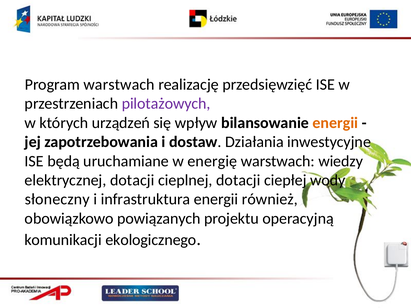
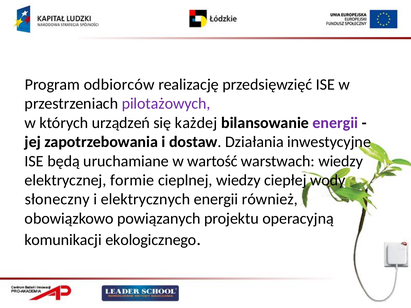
Program warstwach: warstwach -> odbiorców
wpływ: wpływ -> każdej
energii at (335, 123) colour: orange -> purple
energię: energię -> wartość
elektrycznej dotacji: dotacji -> formie
cieplnej dotacji: dotacji -> wiedzy
infrastruktura: infrastruktura -> elektrycznych
